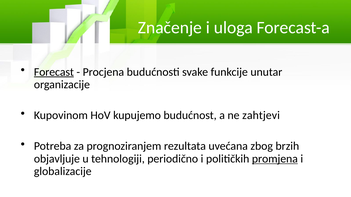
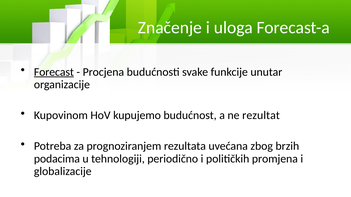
zahtjevi: zahtjevi -> rezultat
objavljuje: objavljuje -> podacima
promjena underline: present -> none
